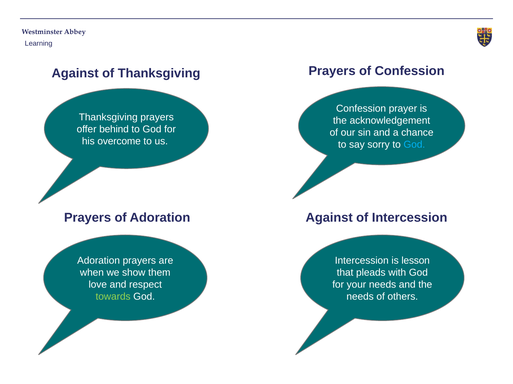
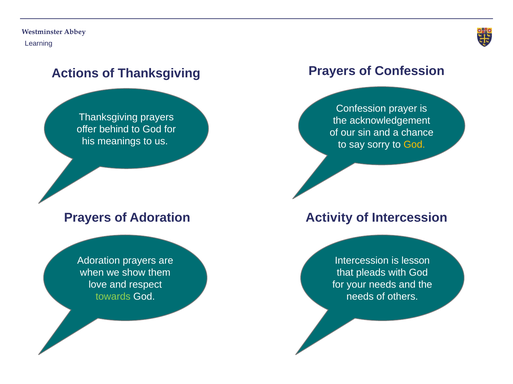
Against at (75, 73): Against -> Actions
overcome: overcome -> meanings
God at (414, 145) colour: light blue -> yellow
Adoration Against: Against -> Activity
